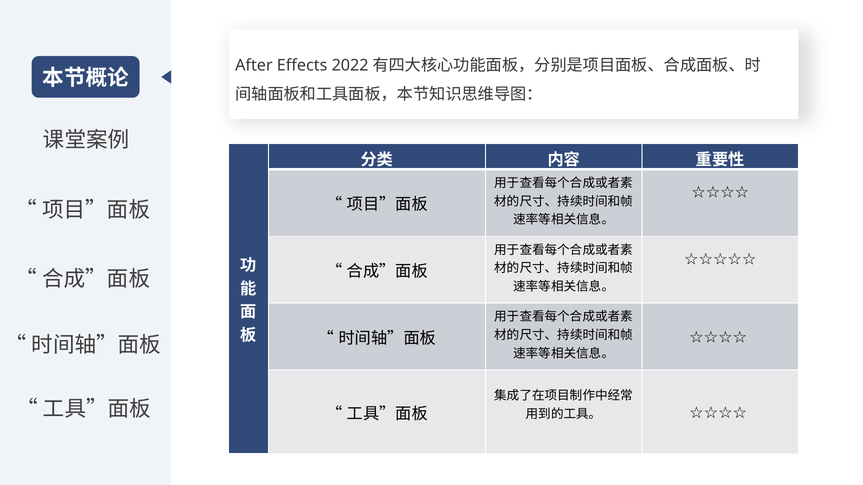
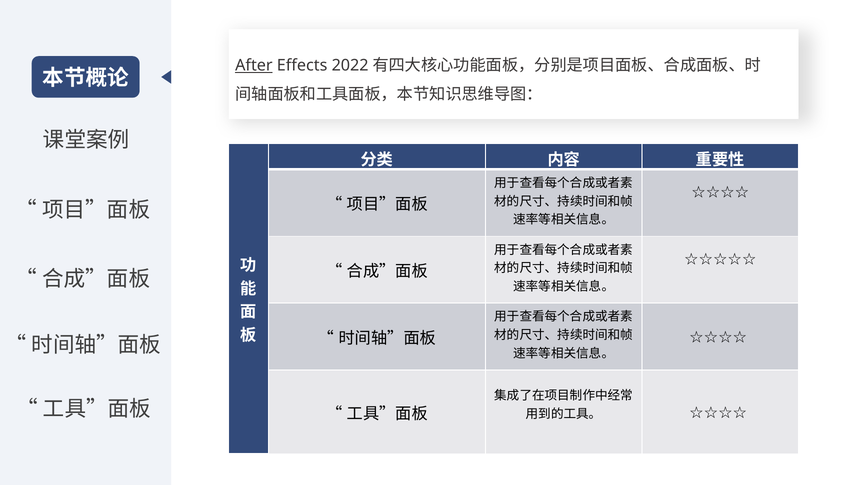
After underline: none -> present
